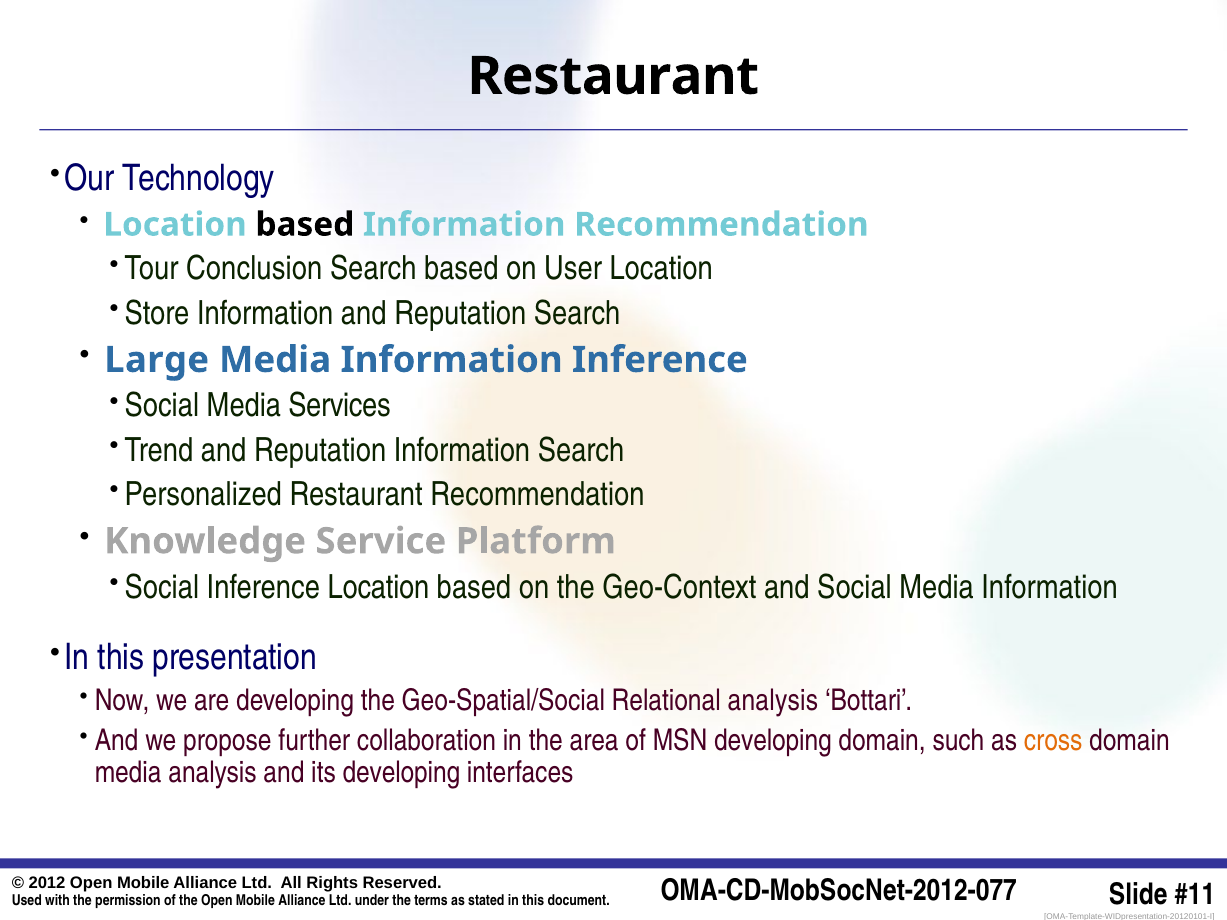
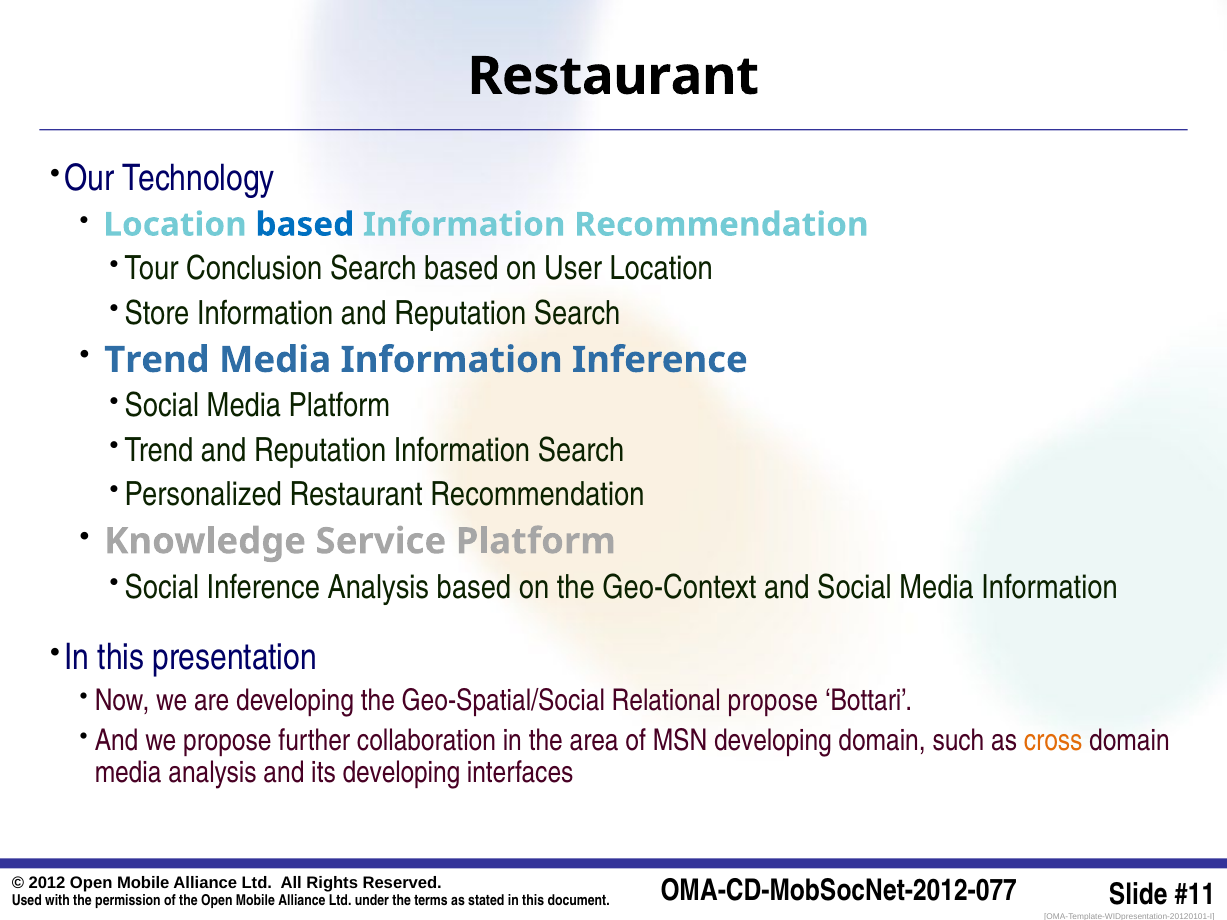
based at (305, 225) colour: black -> blue
Large at (157, 360): Large -> Trend
Media Services: Services -> Platform
Inference Location: Location -> Analysis
Relational analysis: analysis -> propose
